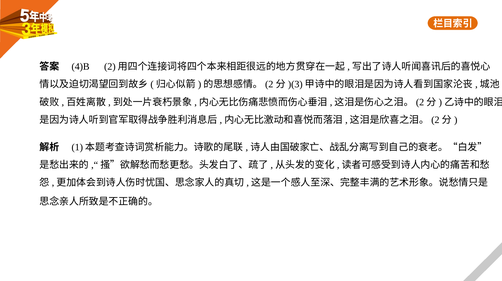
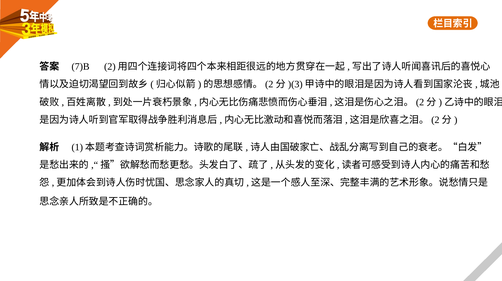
4)B: 4)B -> 7)B
